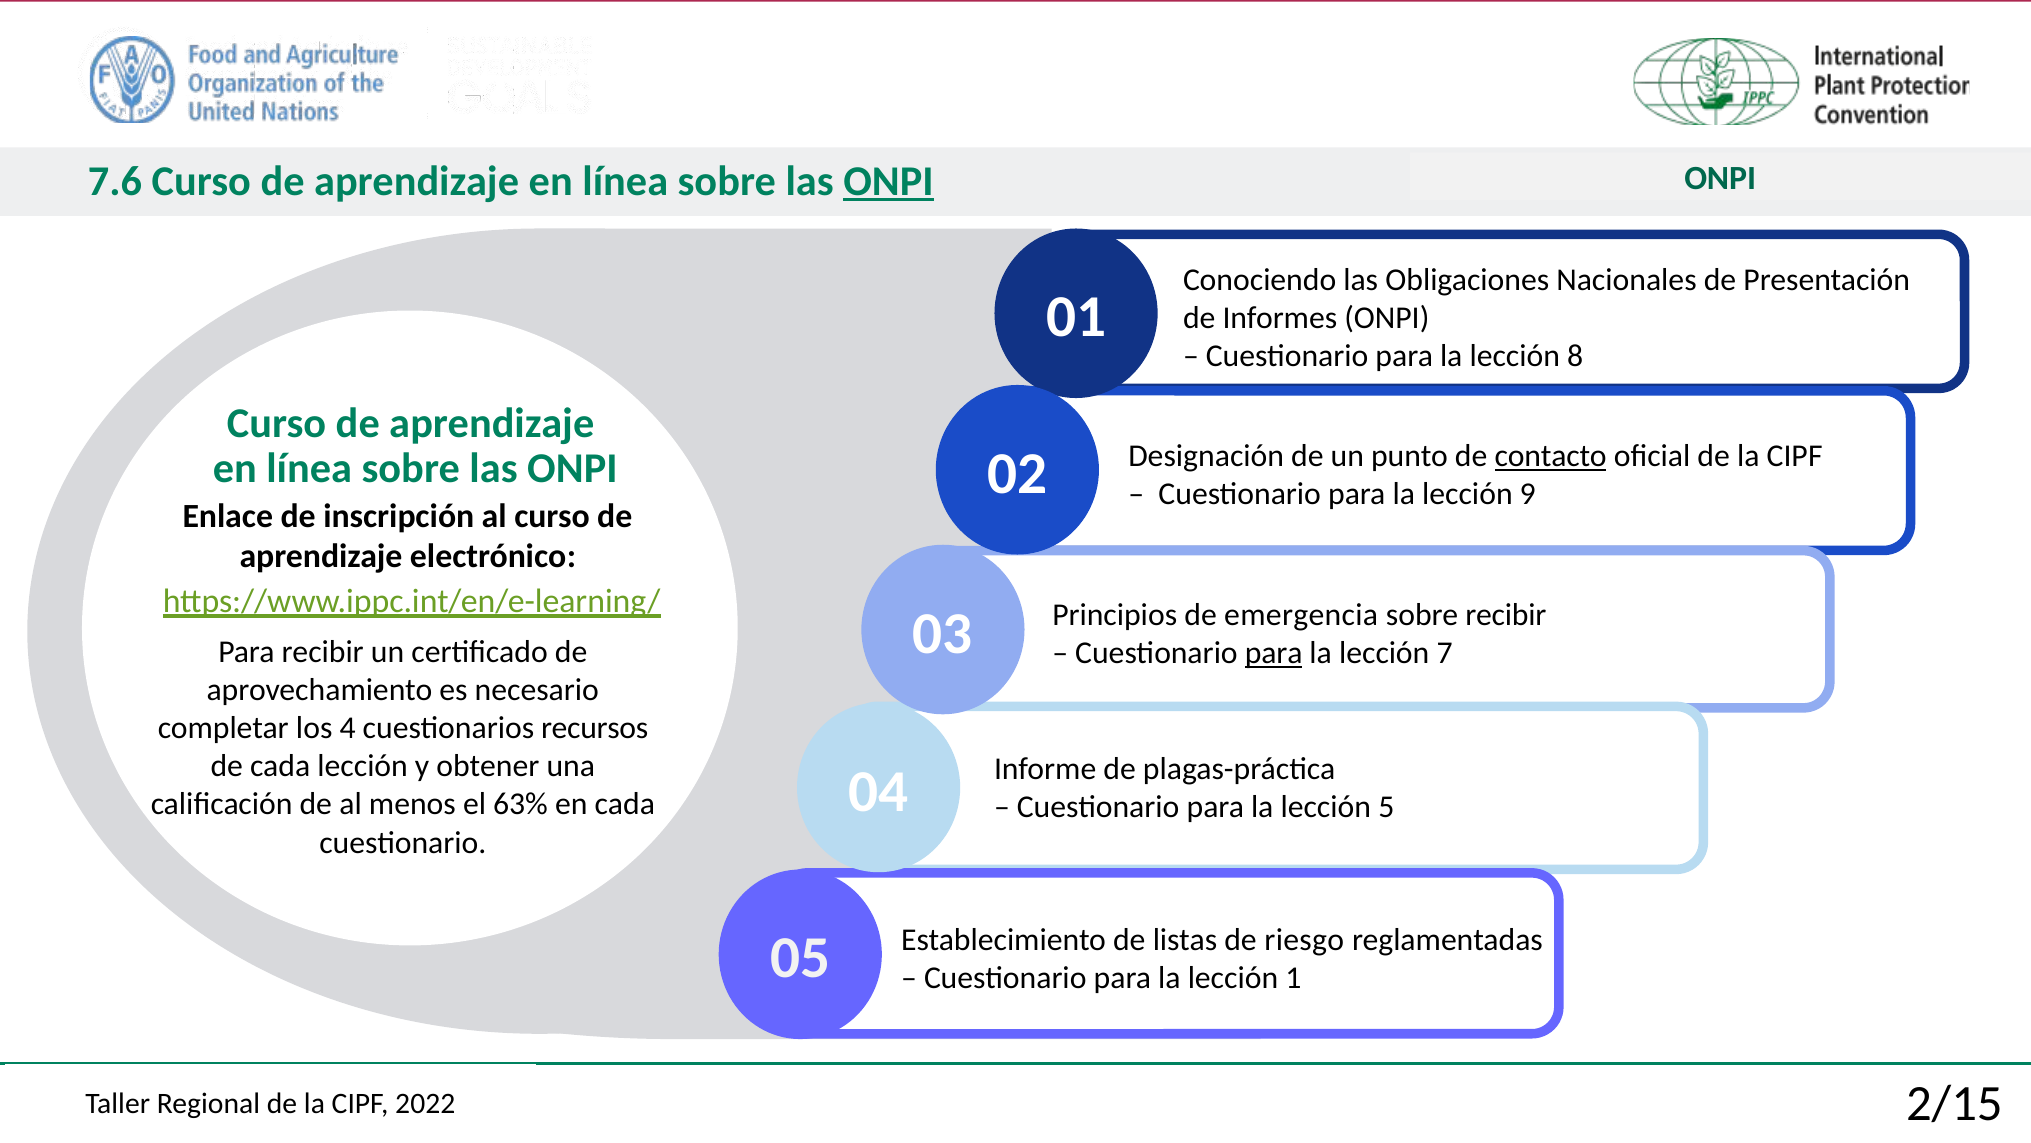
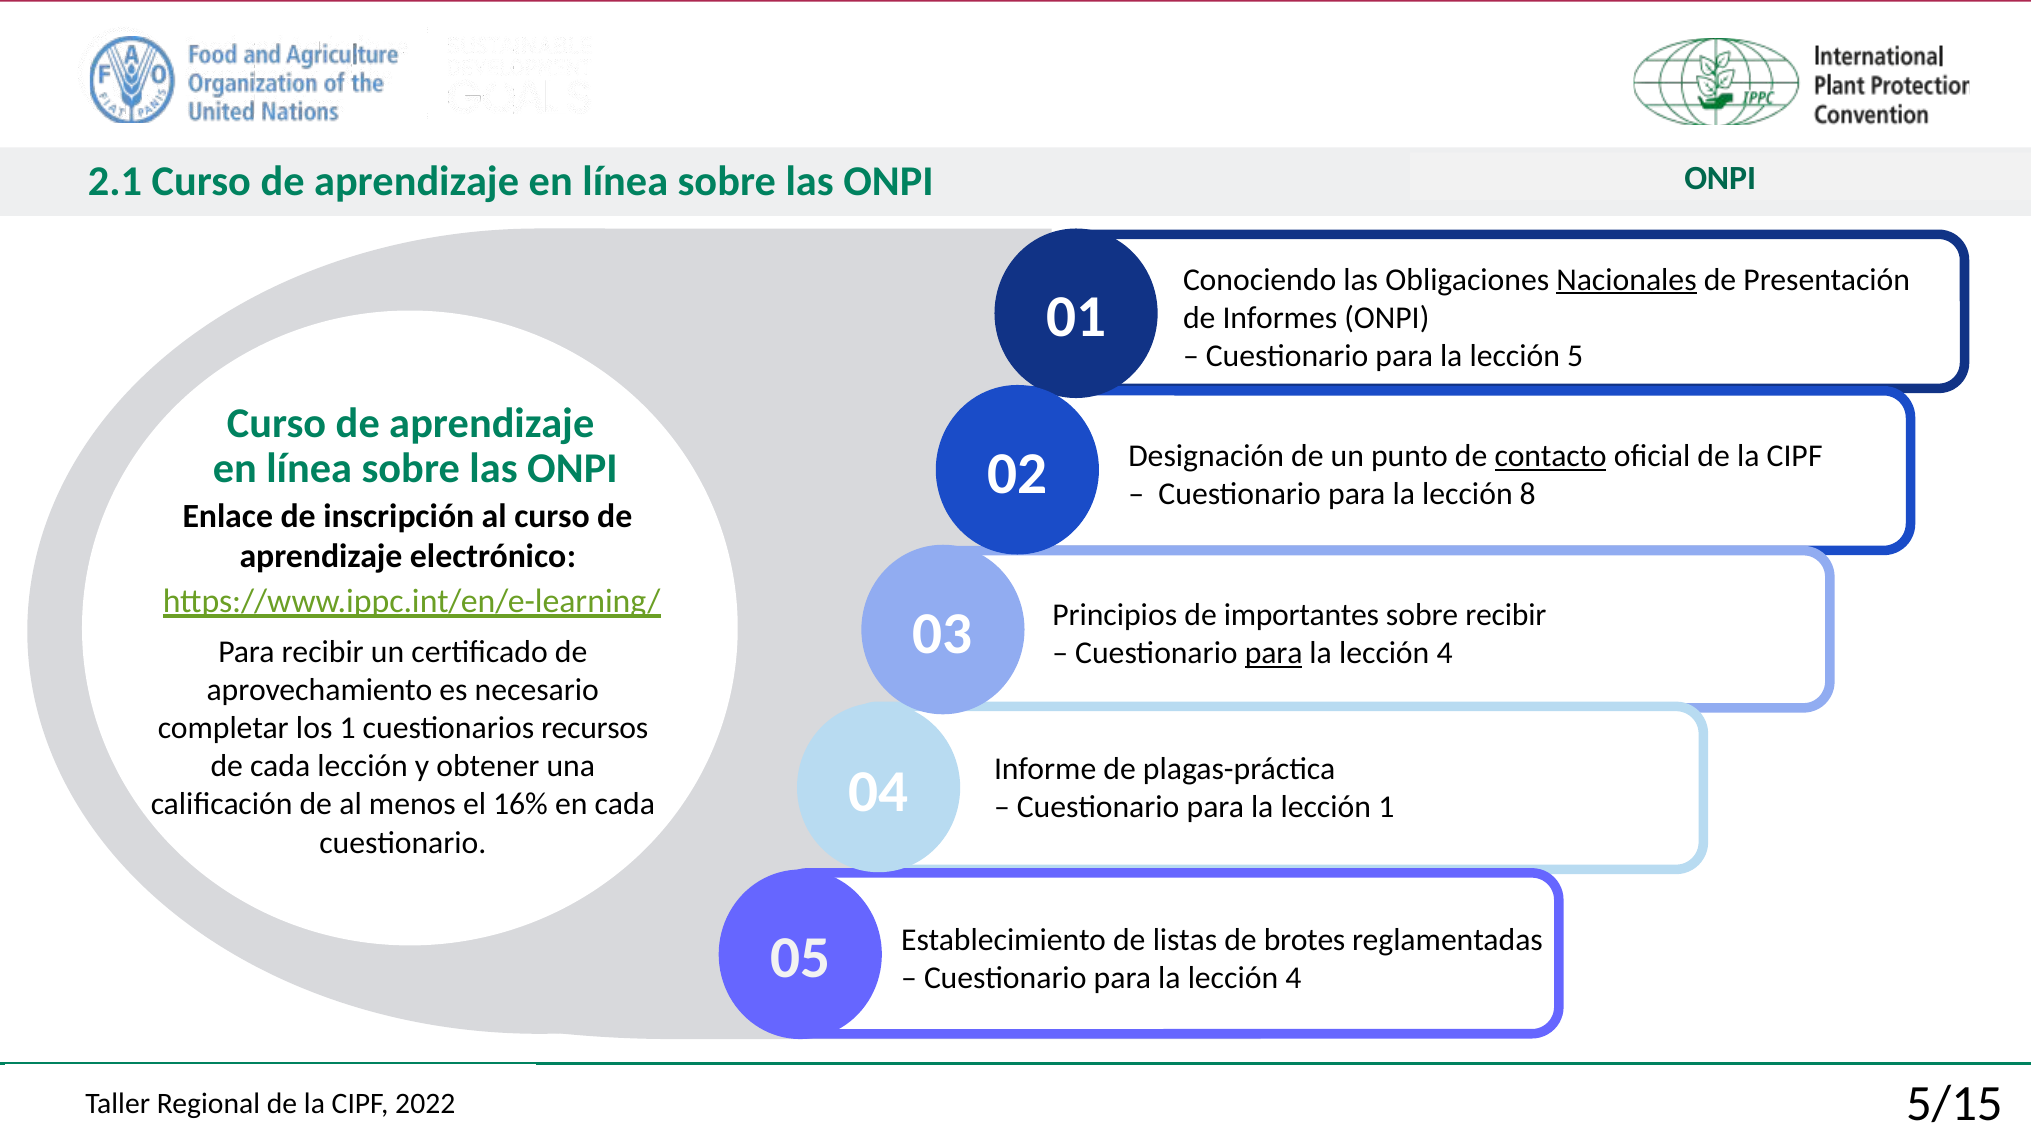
7.6: 7.6 -> 2.1
ONPI at (888, 181) underline: present -> none
Nacionales underline: none -> present
8: 8 -> 5
9: 9 -> 8
emergencia: emergencia -> importantes
7 at (1445, 653): 7 -> 4
los 4: 4 -> 1
63%: 63% -> 16%
lección 5: 5 -> 1
riesgo: riesgo -> brotes
1 at (1293, 978): 1 -> 4
2/15: 2/15 -> 5/15
